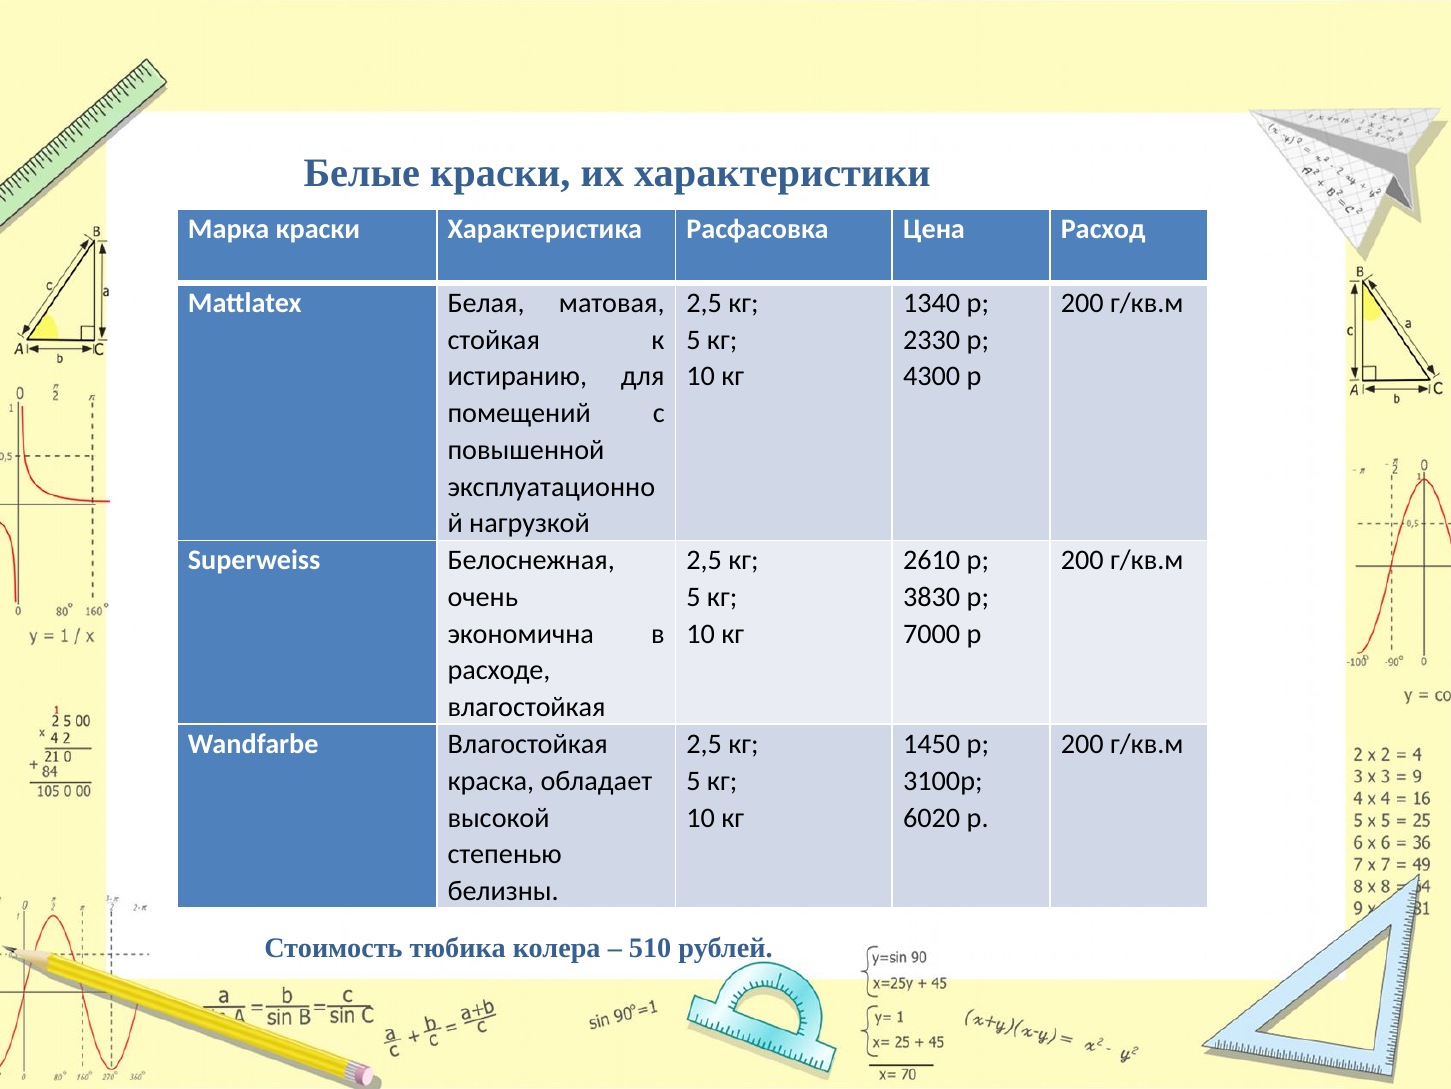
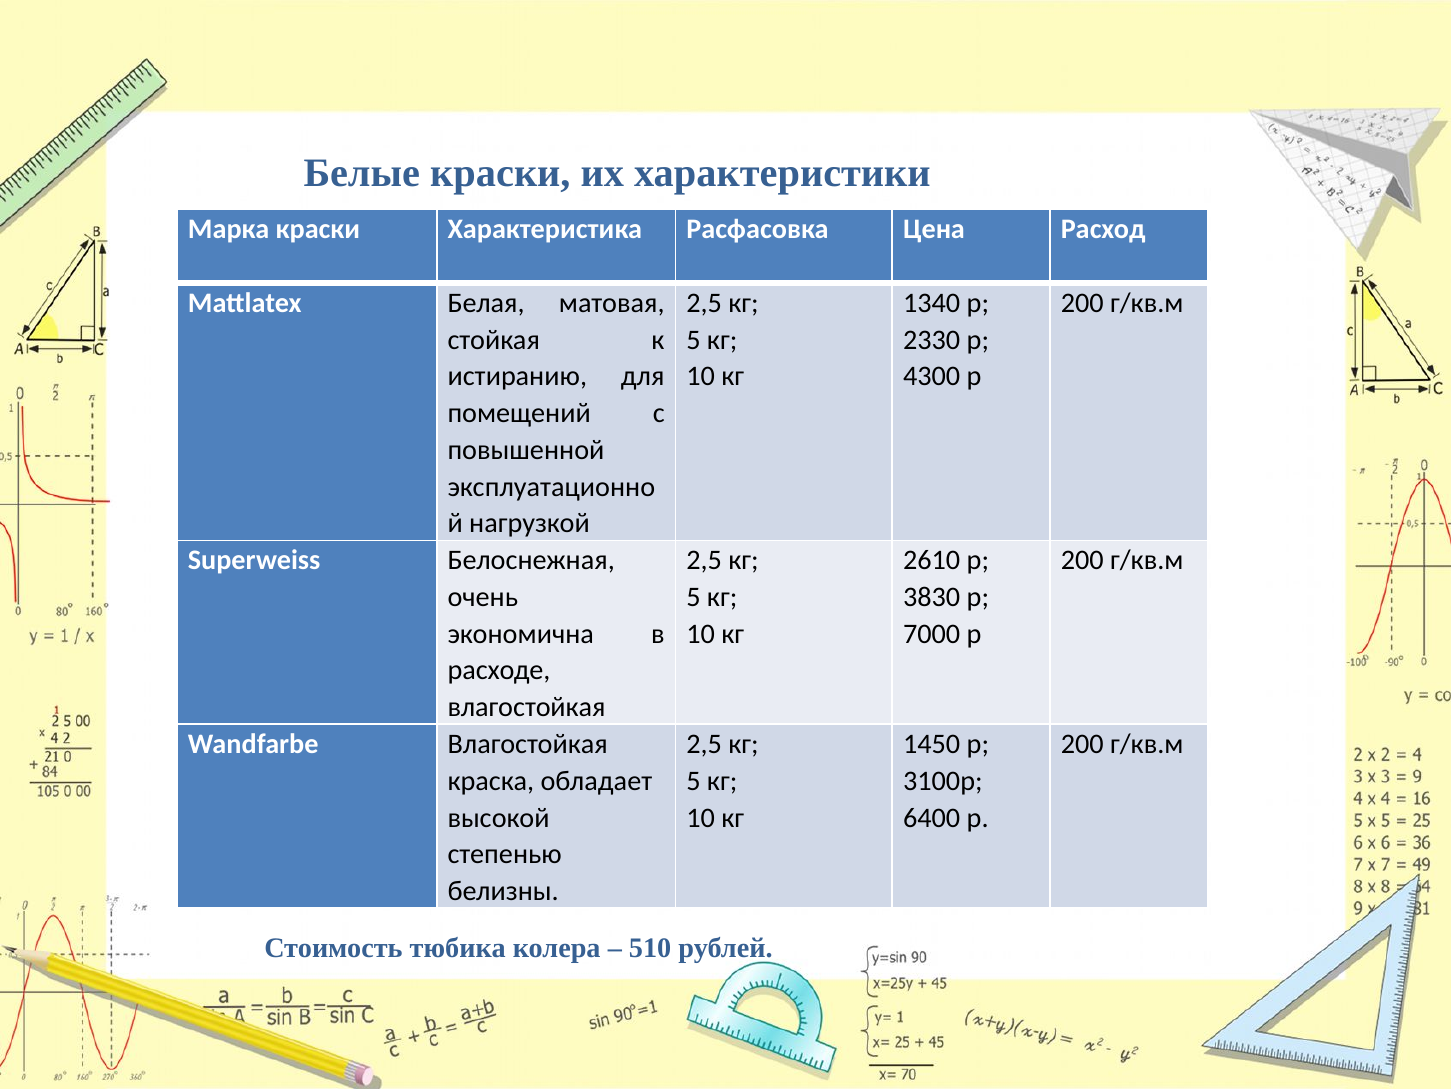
6020: 6020 -> 6400
